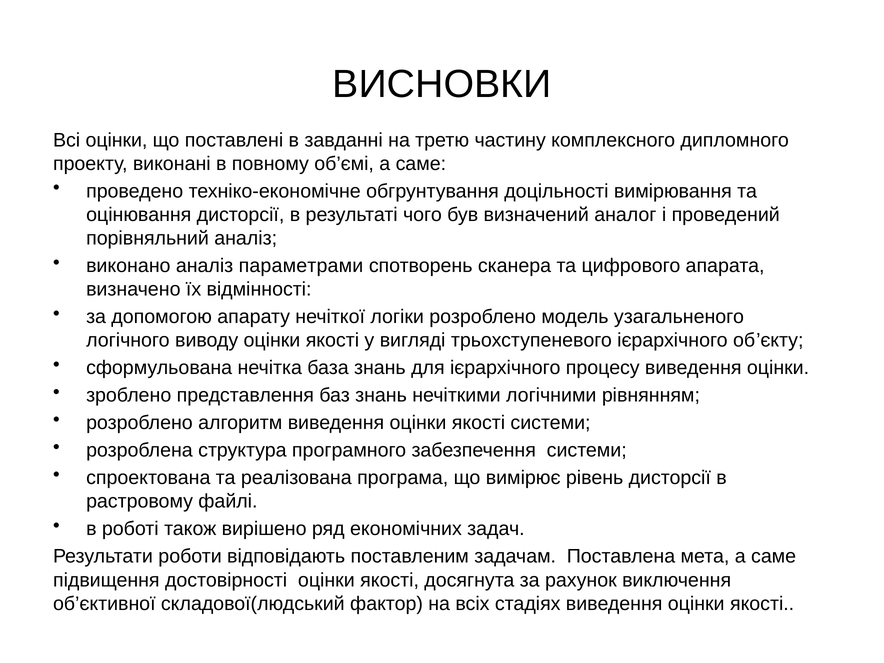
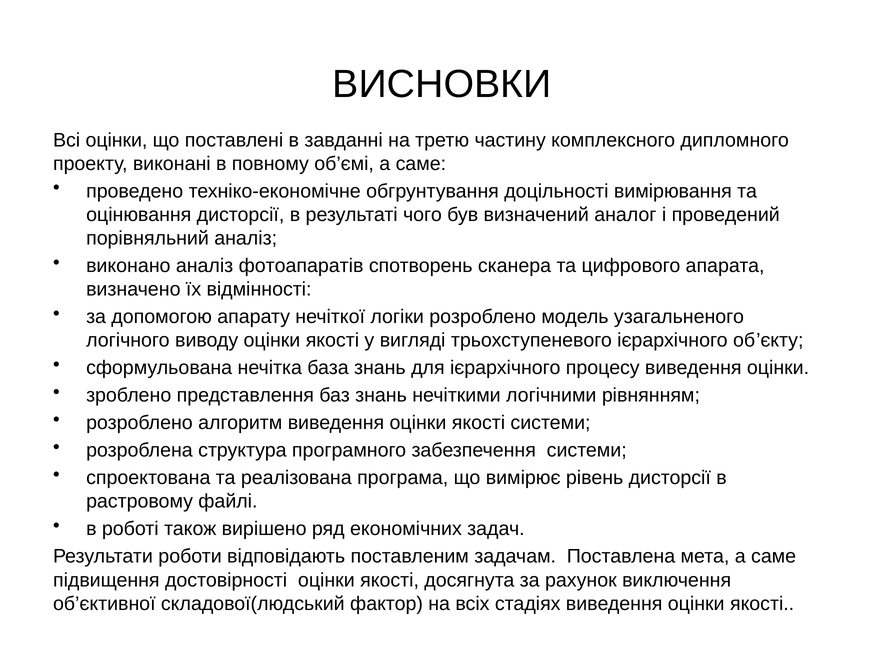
параметрами: параметрами -> фотоапаратів
